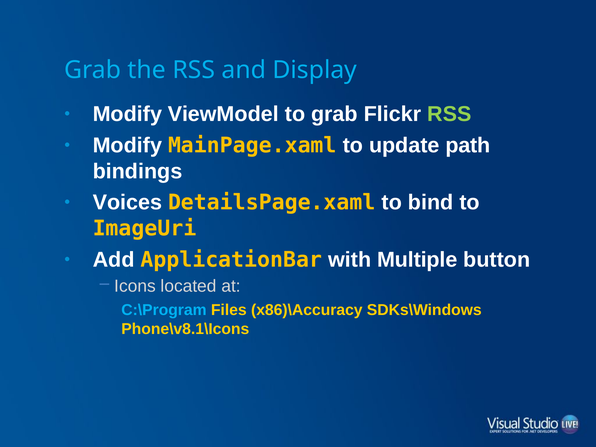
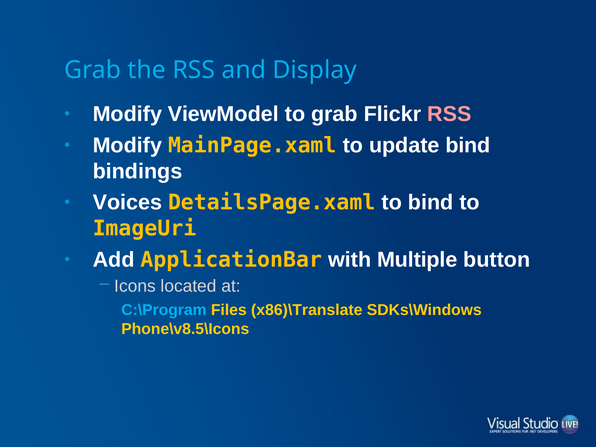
RSS at (449, 114) colour: light green -> pink
update path: path -> bind
x86)\Accuracy: x86)\Accuracy -> x86)\Translate
Phone\v8.1\Icons: Phone\v8.1\Icons -> Phone\v8.5\Icons
